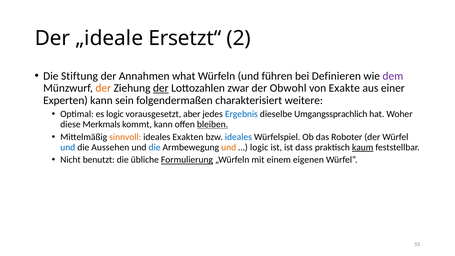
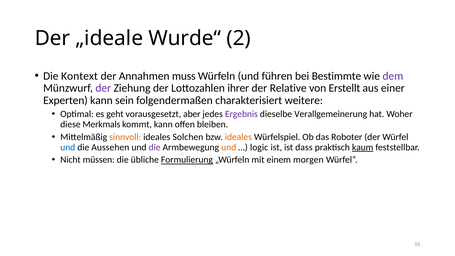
Ersetzt“: Ersetzt“ -> Wurde“
Stiftung: Stiftung -> Kontext
what: what -> muss
Definieren: Definieren -> Bestimmte
der at (103, 88) colour: orange -> purple
der at (161, 88) underline: present -> none
zwar: zwar -> ihrer
Obwohl: Obwohl -> Relative
Exakte: Exakte -> Erstellt
es logic: logic -> geht
Ergebnis colour: blue -> purple
Umgangssprachlich: Umgangssprachlich -> Verallgemeinerung
bleiben underline: present -> none
Exakten: Exakten -> Solchen
ideales at (238, 137) colour: blue -> orange
die at (155, 147) colour: blue -> purple
benutzt: benutzt -> müssen
eigenen: eigenen -> morgen
